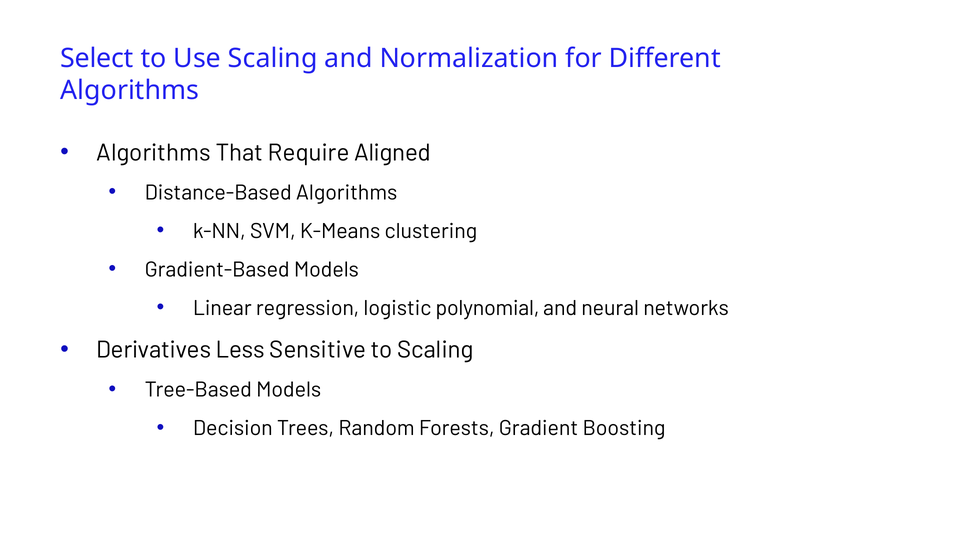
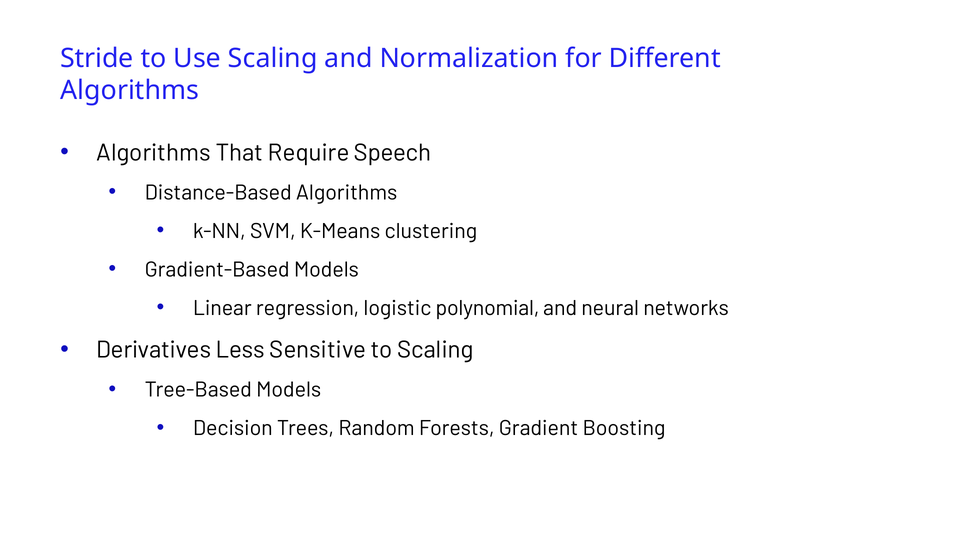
Select: Select -> Stride
Aligned: Aligned -> Speech
